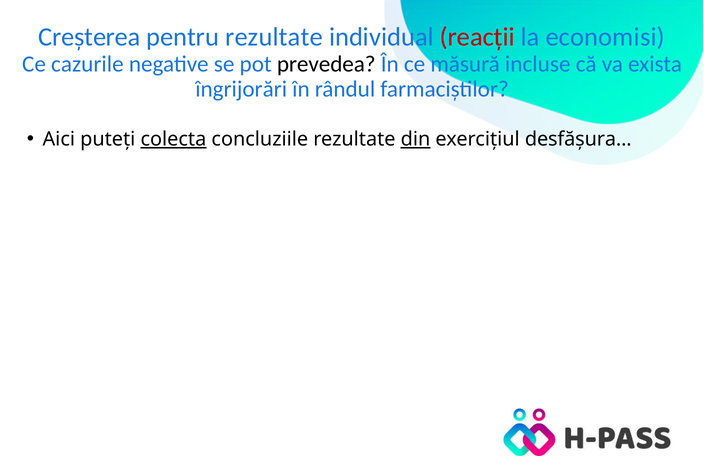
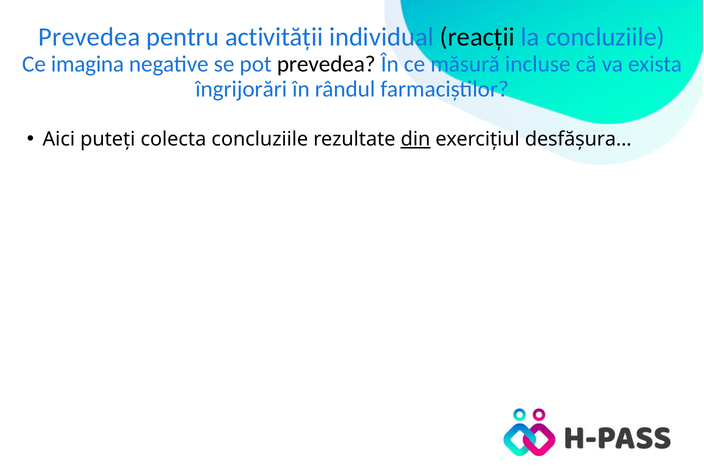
Creșterea at (90, 37): Creșterea -> Prevedea
pentru rezultate: rezultate -> activității
reacții colour: red -> black
la economisi: economisi -> concluziile
cazurile: cazurile -> imagina
colecta underline: present -> none
